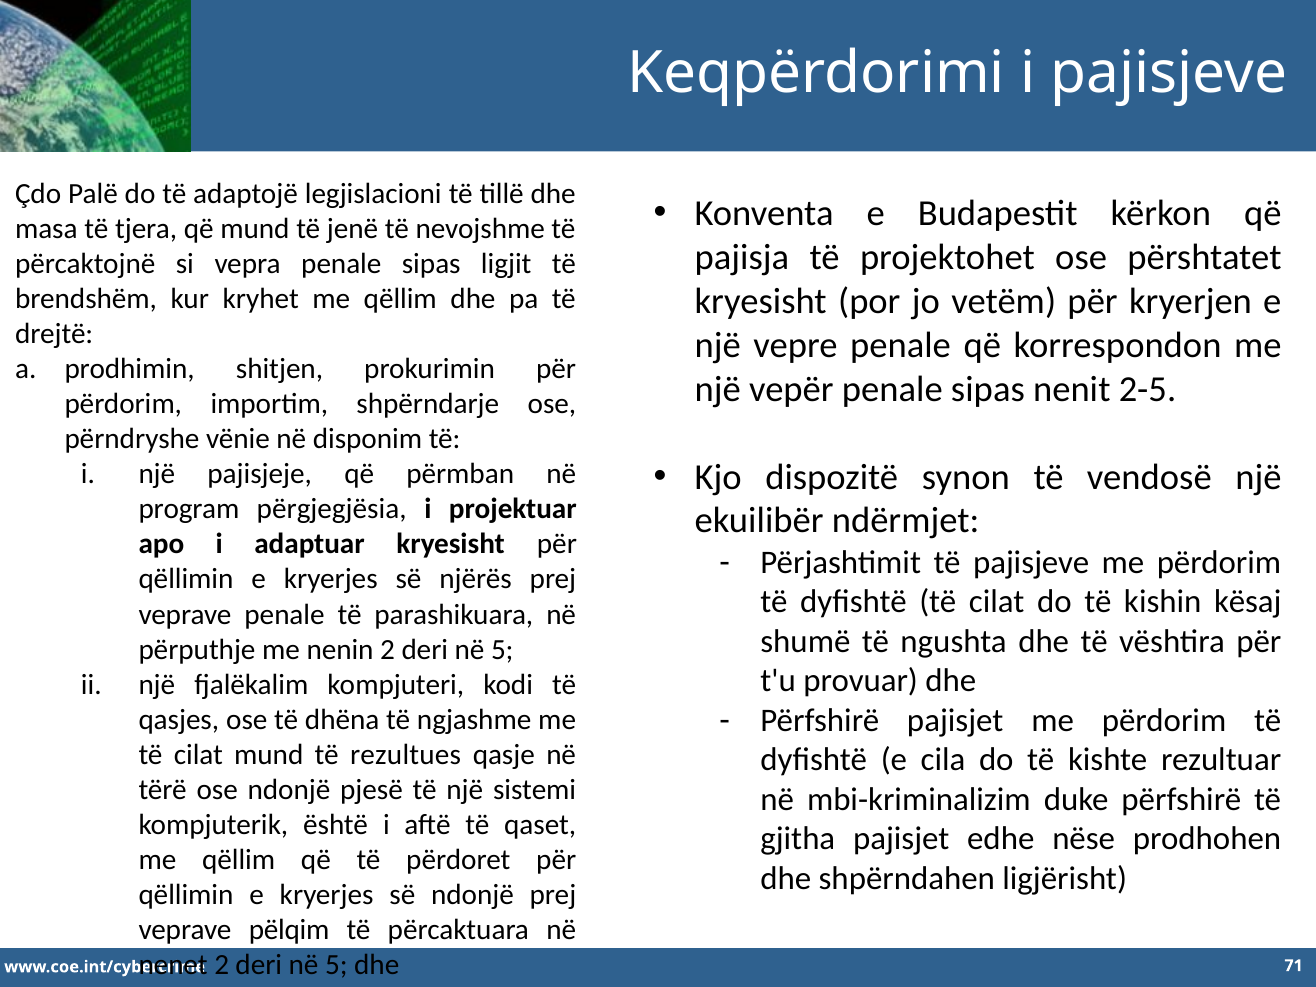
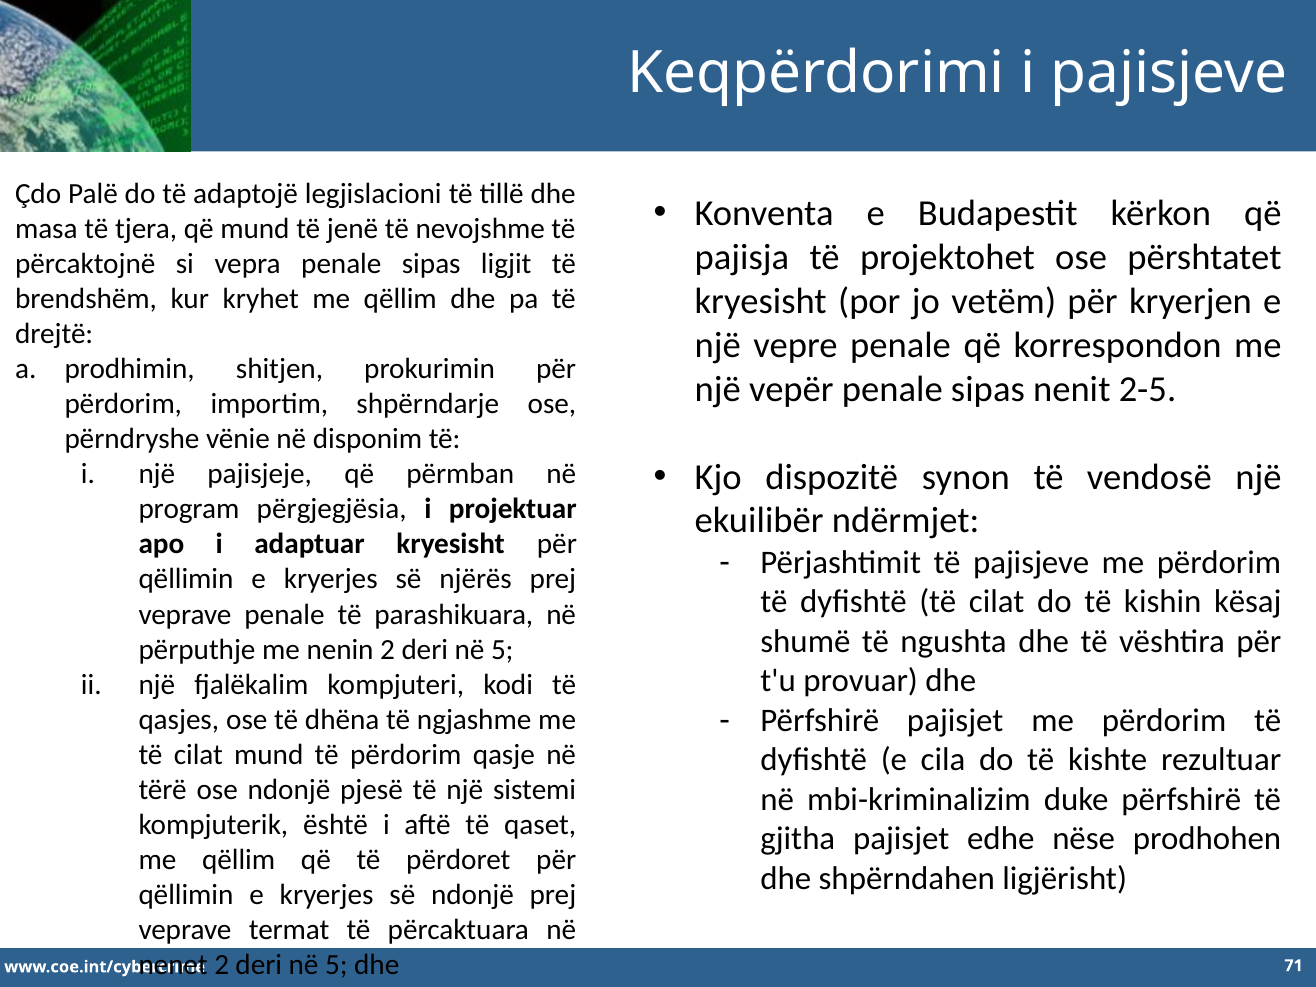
të rezultues: rezultues -> përdorim
pëlqim: pëlqim -> termat
